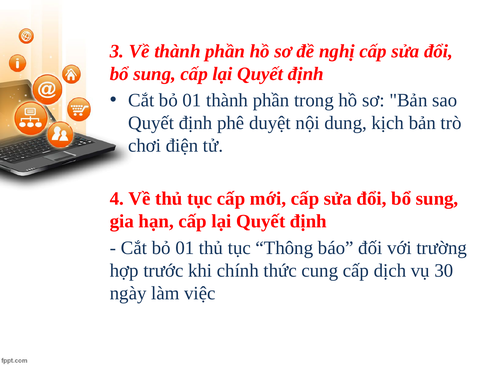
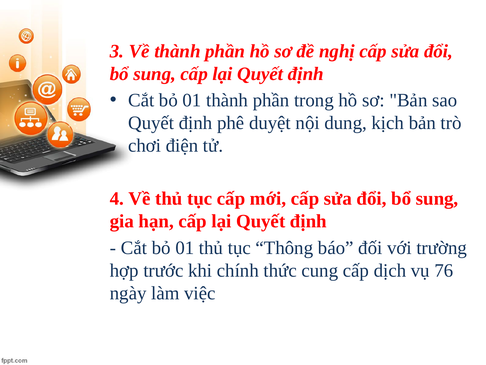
30: 30 -> 76
